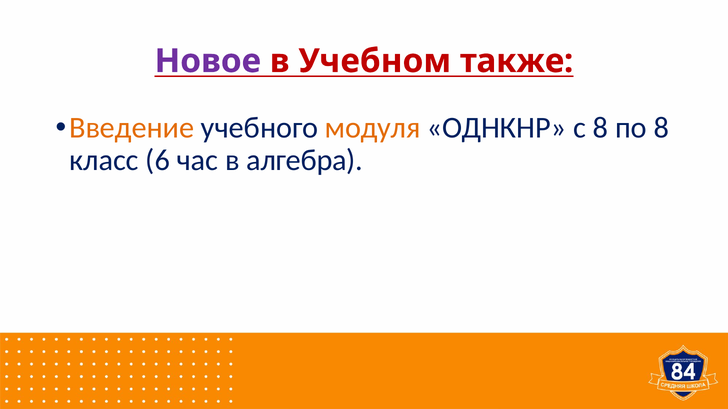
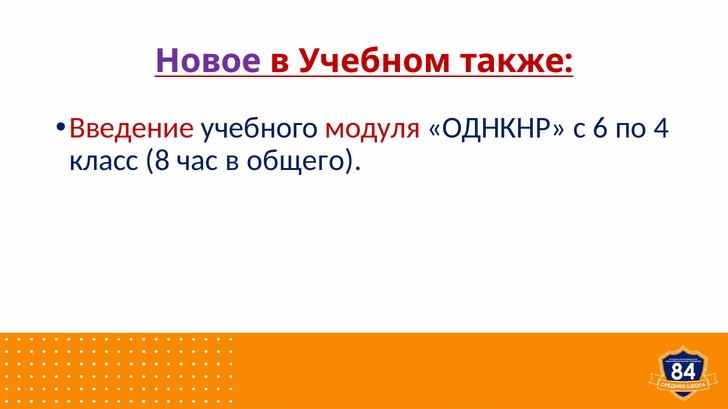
Введение colour: orange -> red
модуля colour: orange -> red
с 8: 8 -> 6
по 8: 8 -> 4
6: 6 -> 8
алгебра: алгебра -> общего
